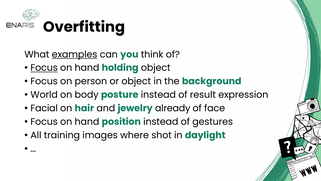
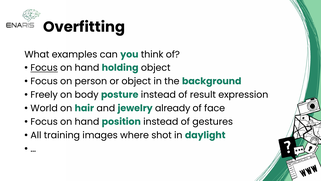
examples underline: present -> none
World: World -> Freely
Facial: Facial -> World
